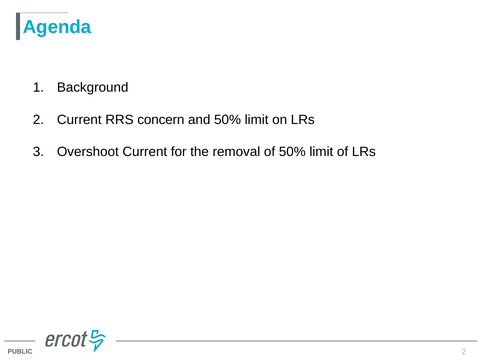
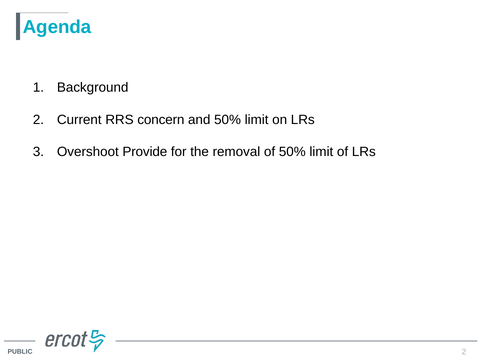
Overshoot Current: Current -> Provide
